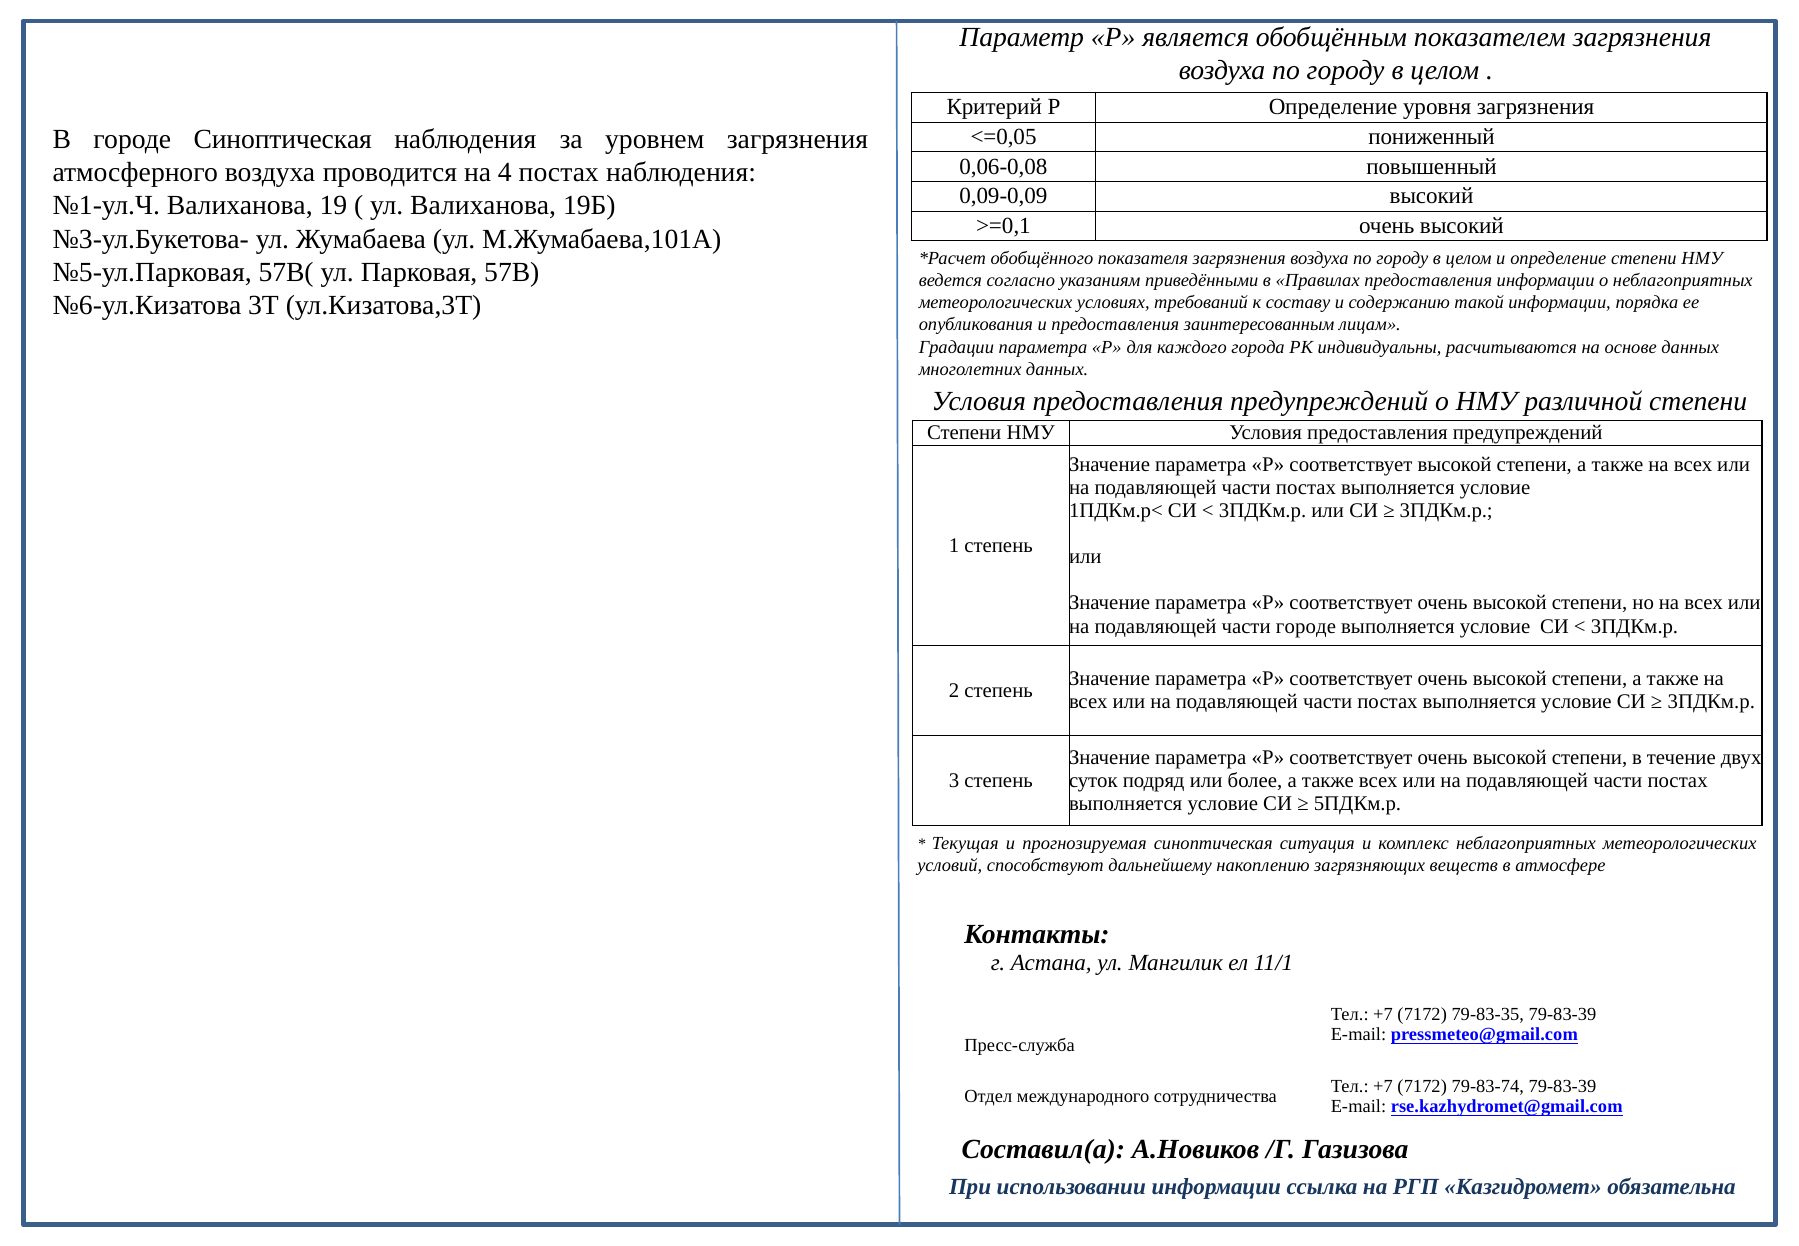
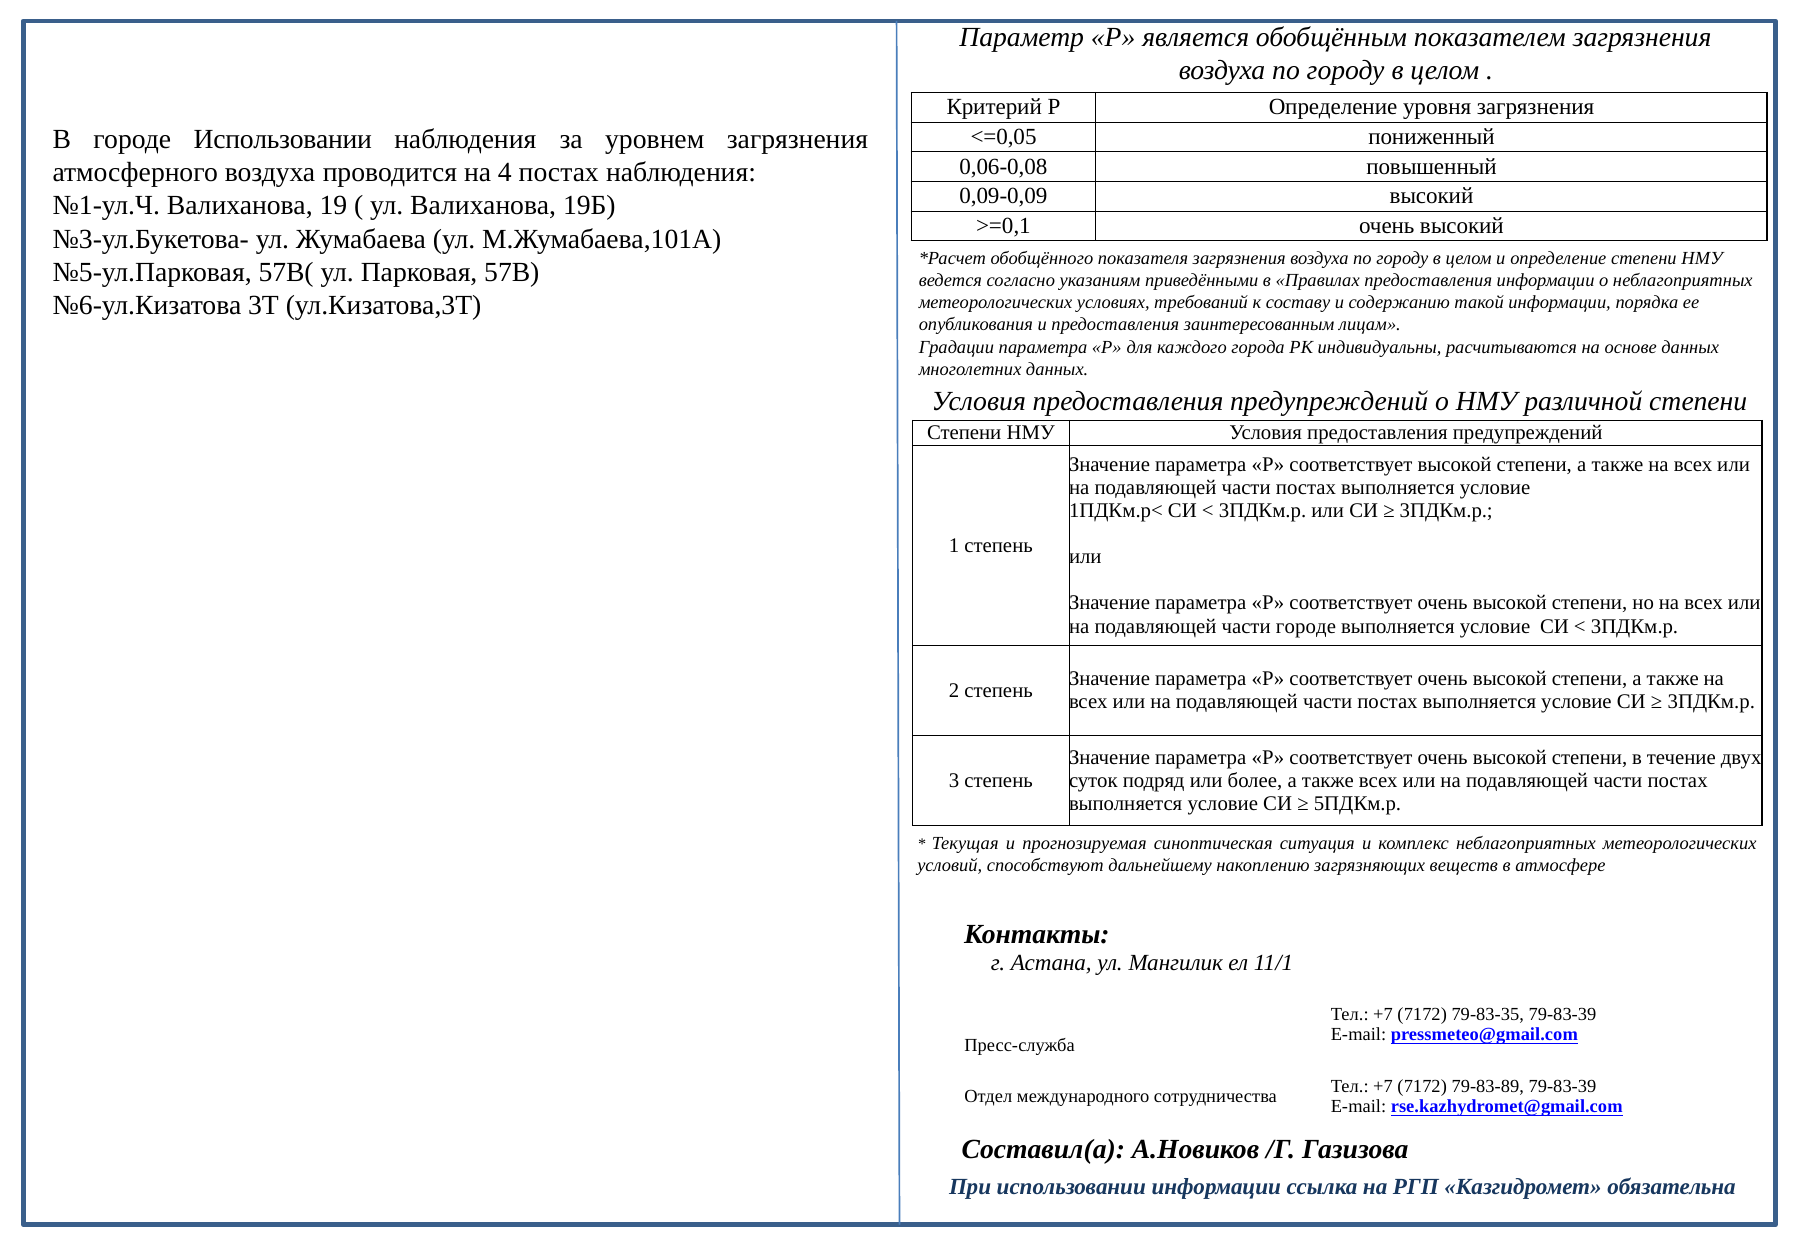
городе Синоптическая: Синоптическая -> Использовании
79-83-74: 79-83-74 -> 79-83-89
